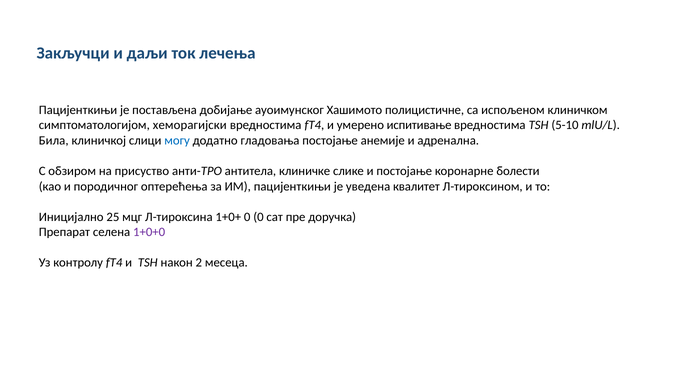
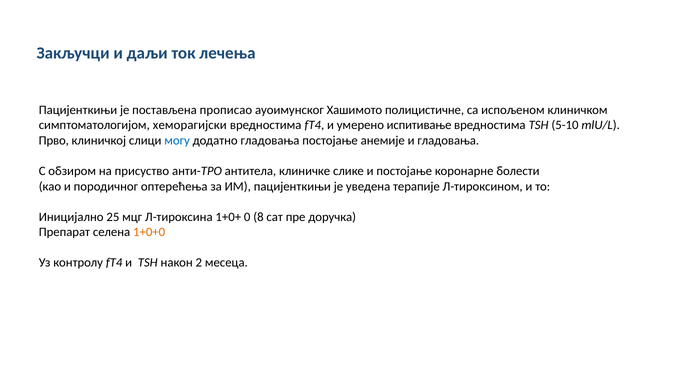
добијање: добијање -> прописао
Била: Била -> Прво
и адренална: адренална -> гладовања
квалитет: квалитет -> терапије
0 0: 0 -> 8
1+0+0 colour: purple -> orange
